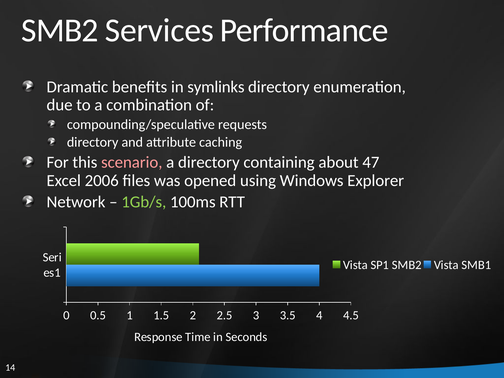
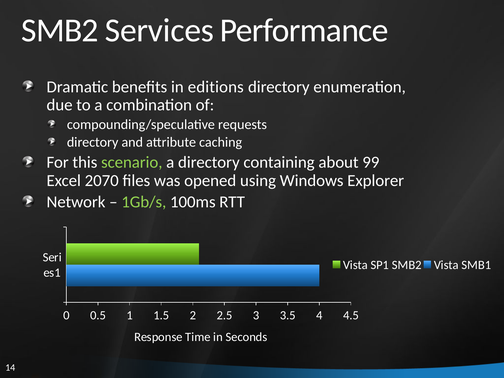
symlinks: symlinks -> editions
scenario colour: pink -> light green
47: 47 -> 99
2006: 2006 -> 2070
